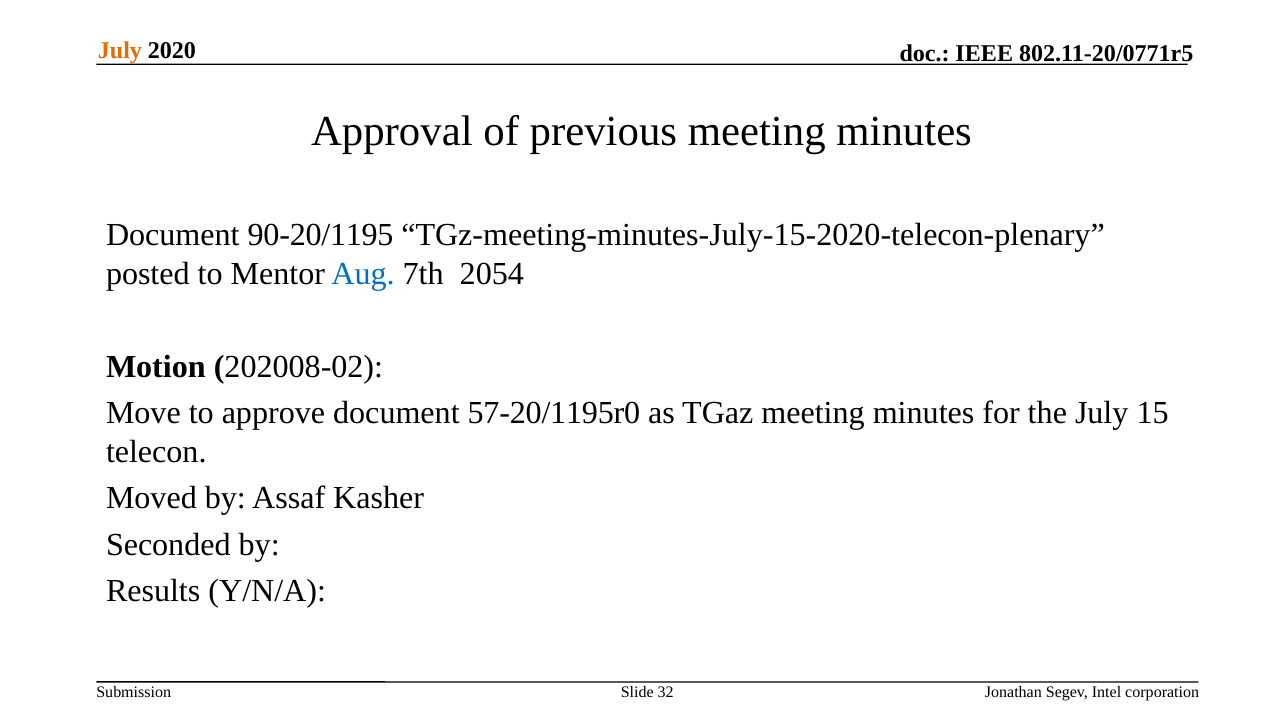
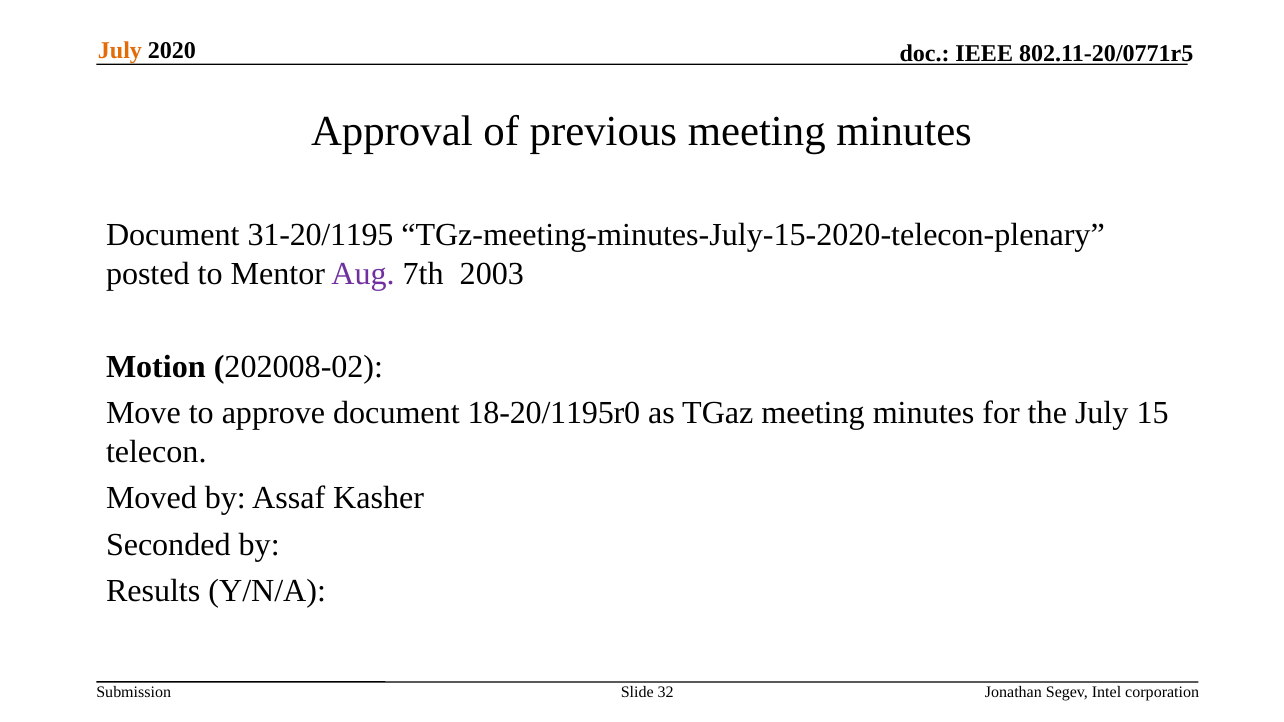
90-20/1195: 90-20/1195 -> 31-20/1195
Aug colour: blue -> purple
2054: 2054 -> 2003
57-20/1195r0: 57-20/1195r0 -> 18-20/1195r0
